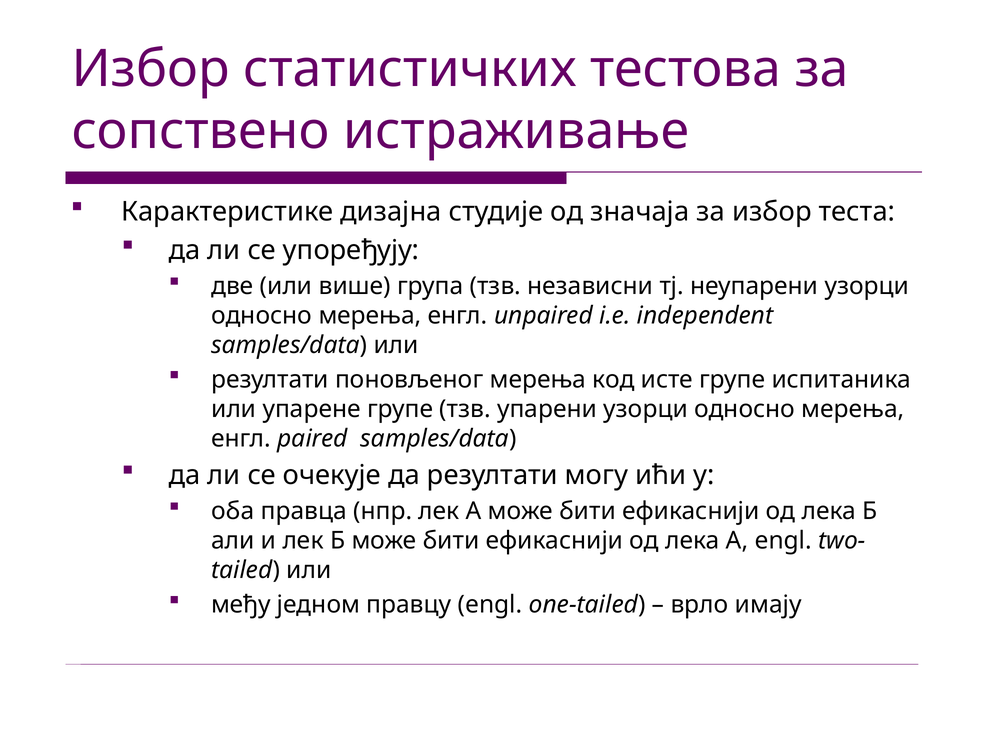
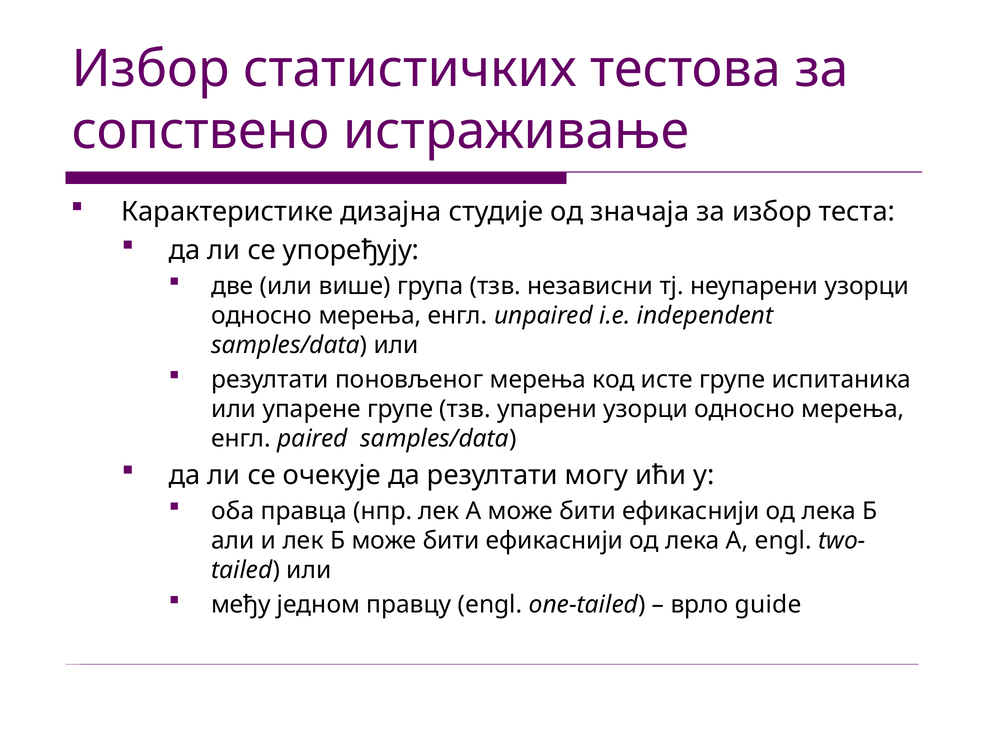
имају: имају -> guide
